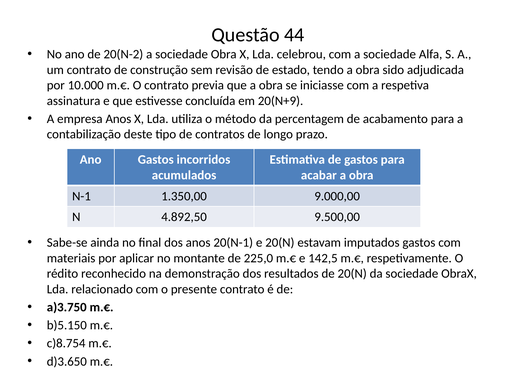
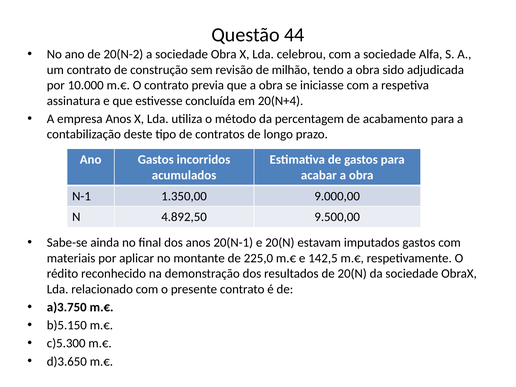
estado: estado -> milhão
20(N+9: 20(N+9 -> 20(N+4
c)8.754: c)8.754 -> c)5.300
